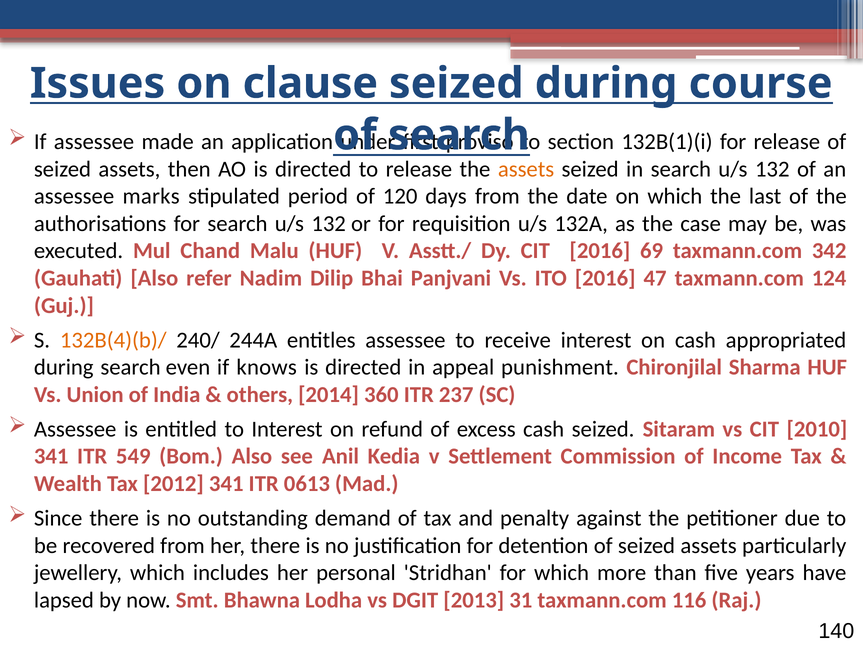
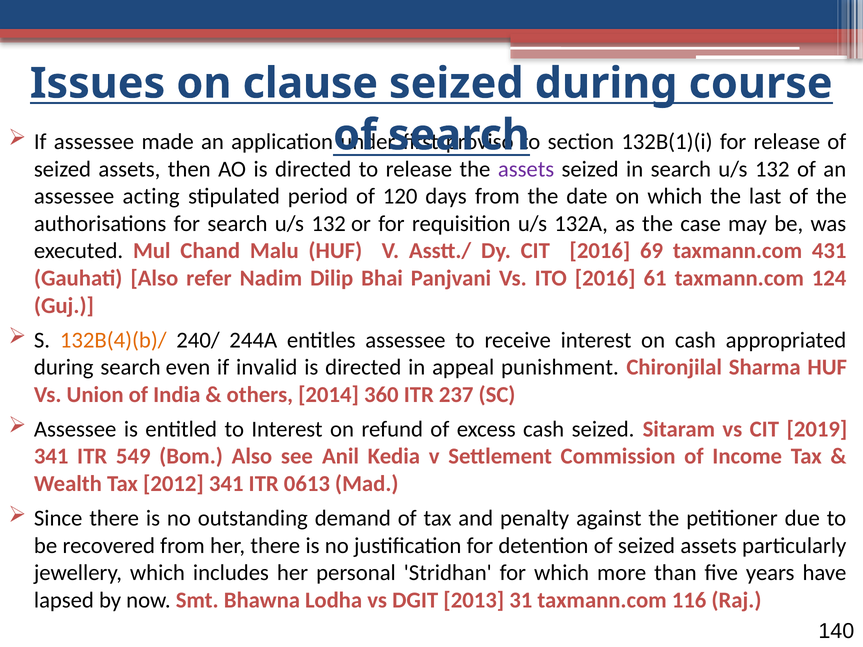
assets at (526, 169) colour: orange -> purple
marks: marks -> acting
342: 342 -> 431
47: 47 -> 61
knows: knows -> invalid
2010: 2010 -> 2019
